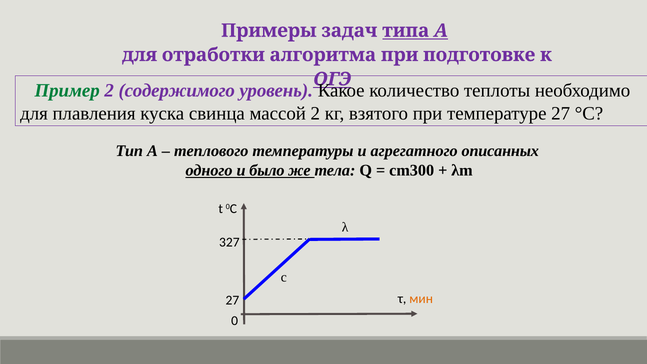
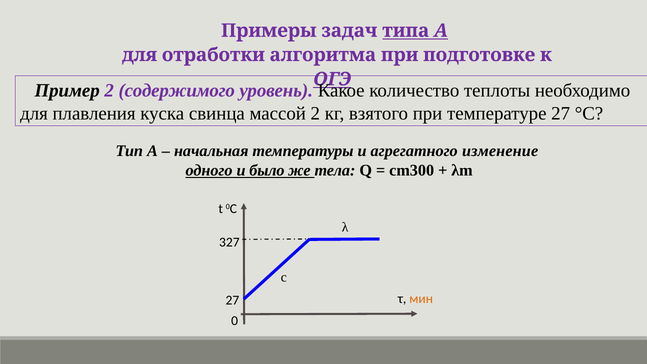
Пример colour: green -> black
теплового: теплового -> начальная
описанных: описанных -> изменение
